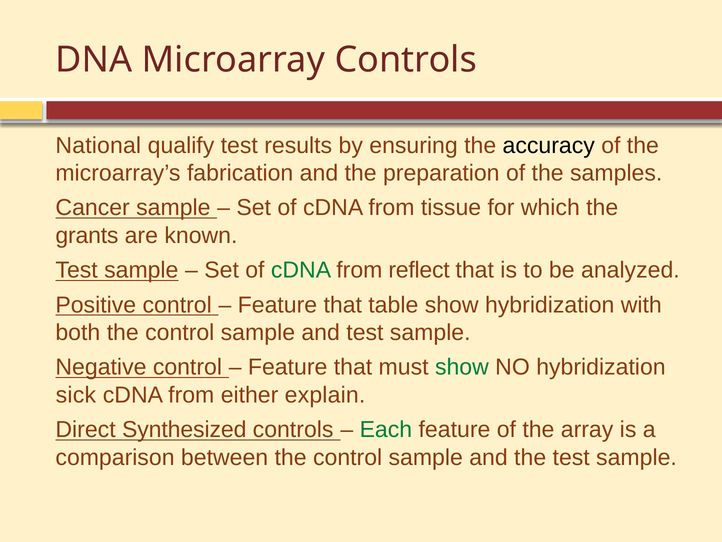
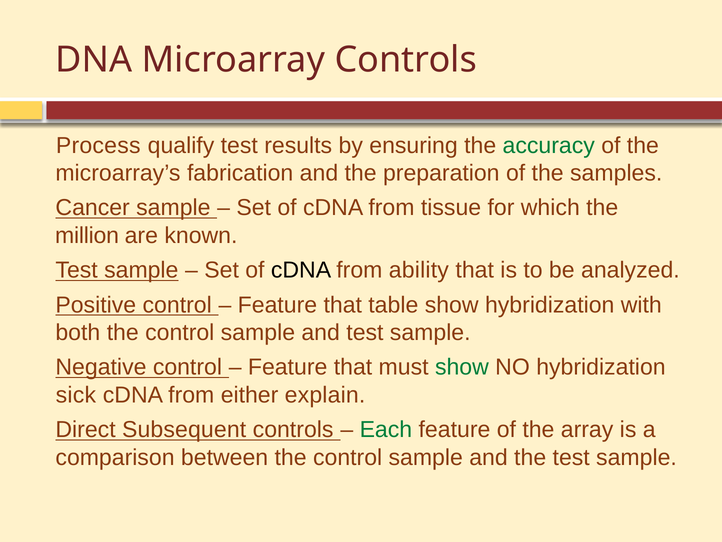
National: National -> Process
accuracy colour: black -> green
grants: grants -> million
cDNA at (301, 270) colour: green -> black
reflect: reflect -> ability
Synthesized: Synthesized -> Subsequent
